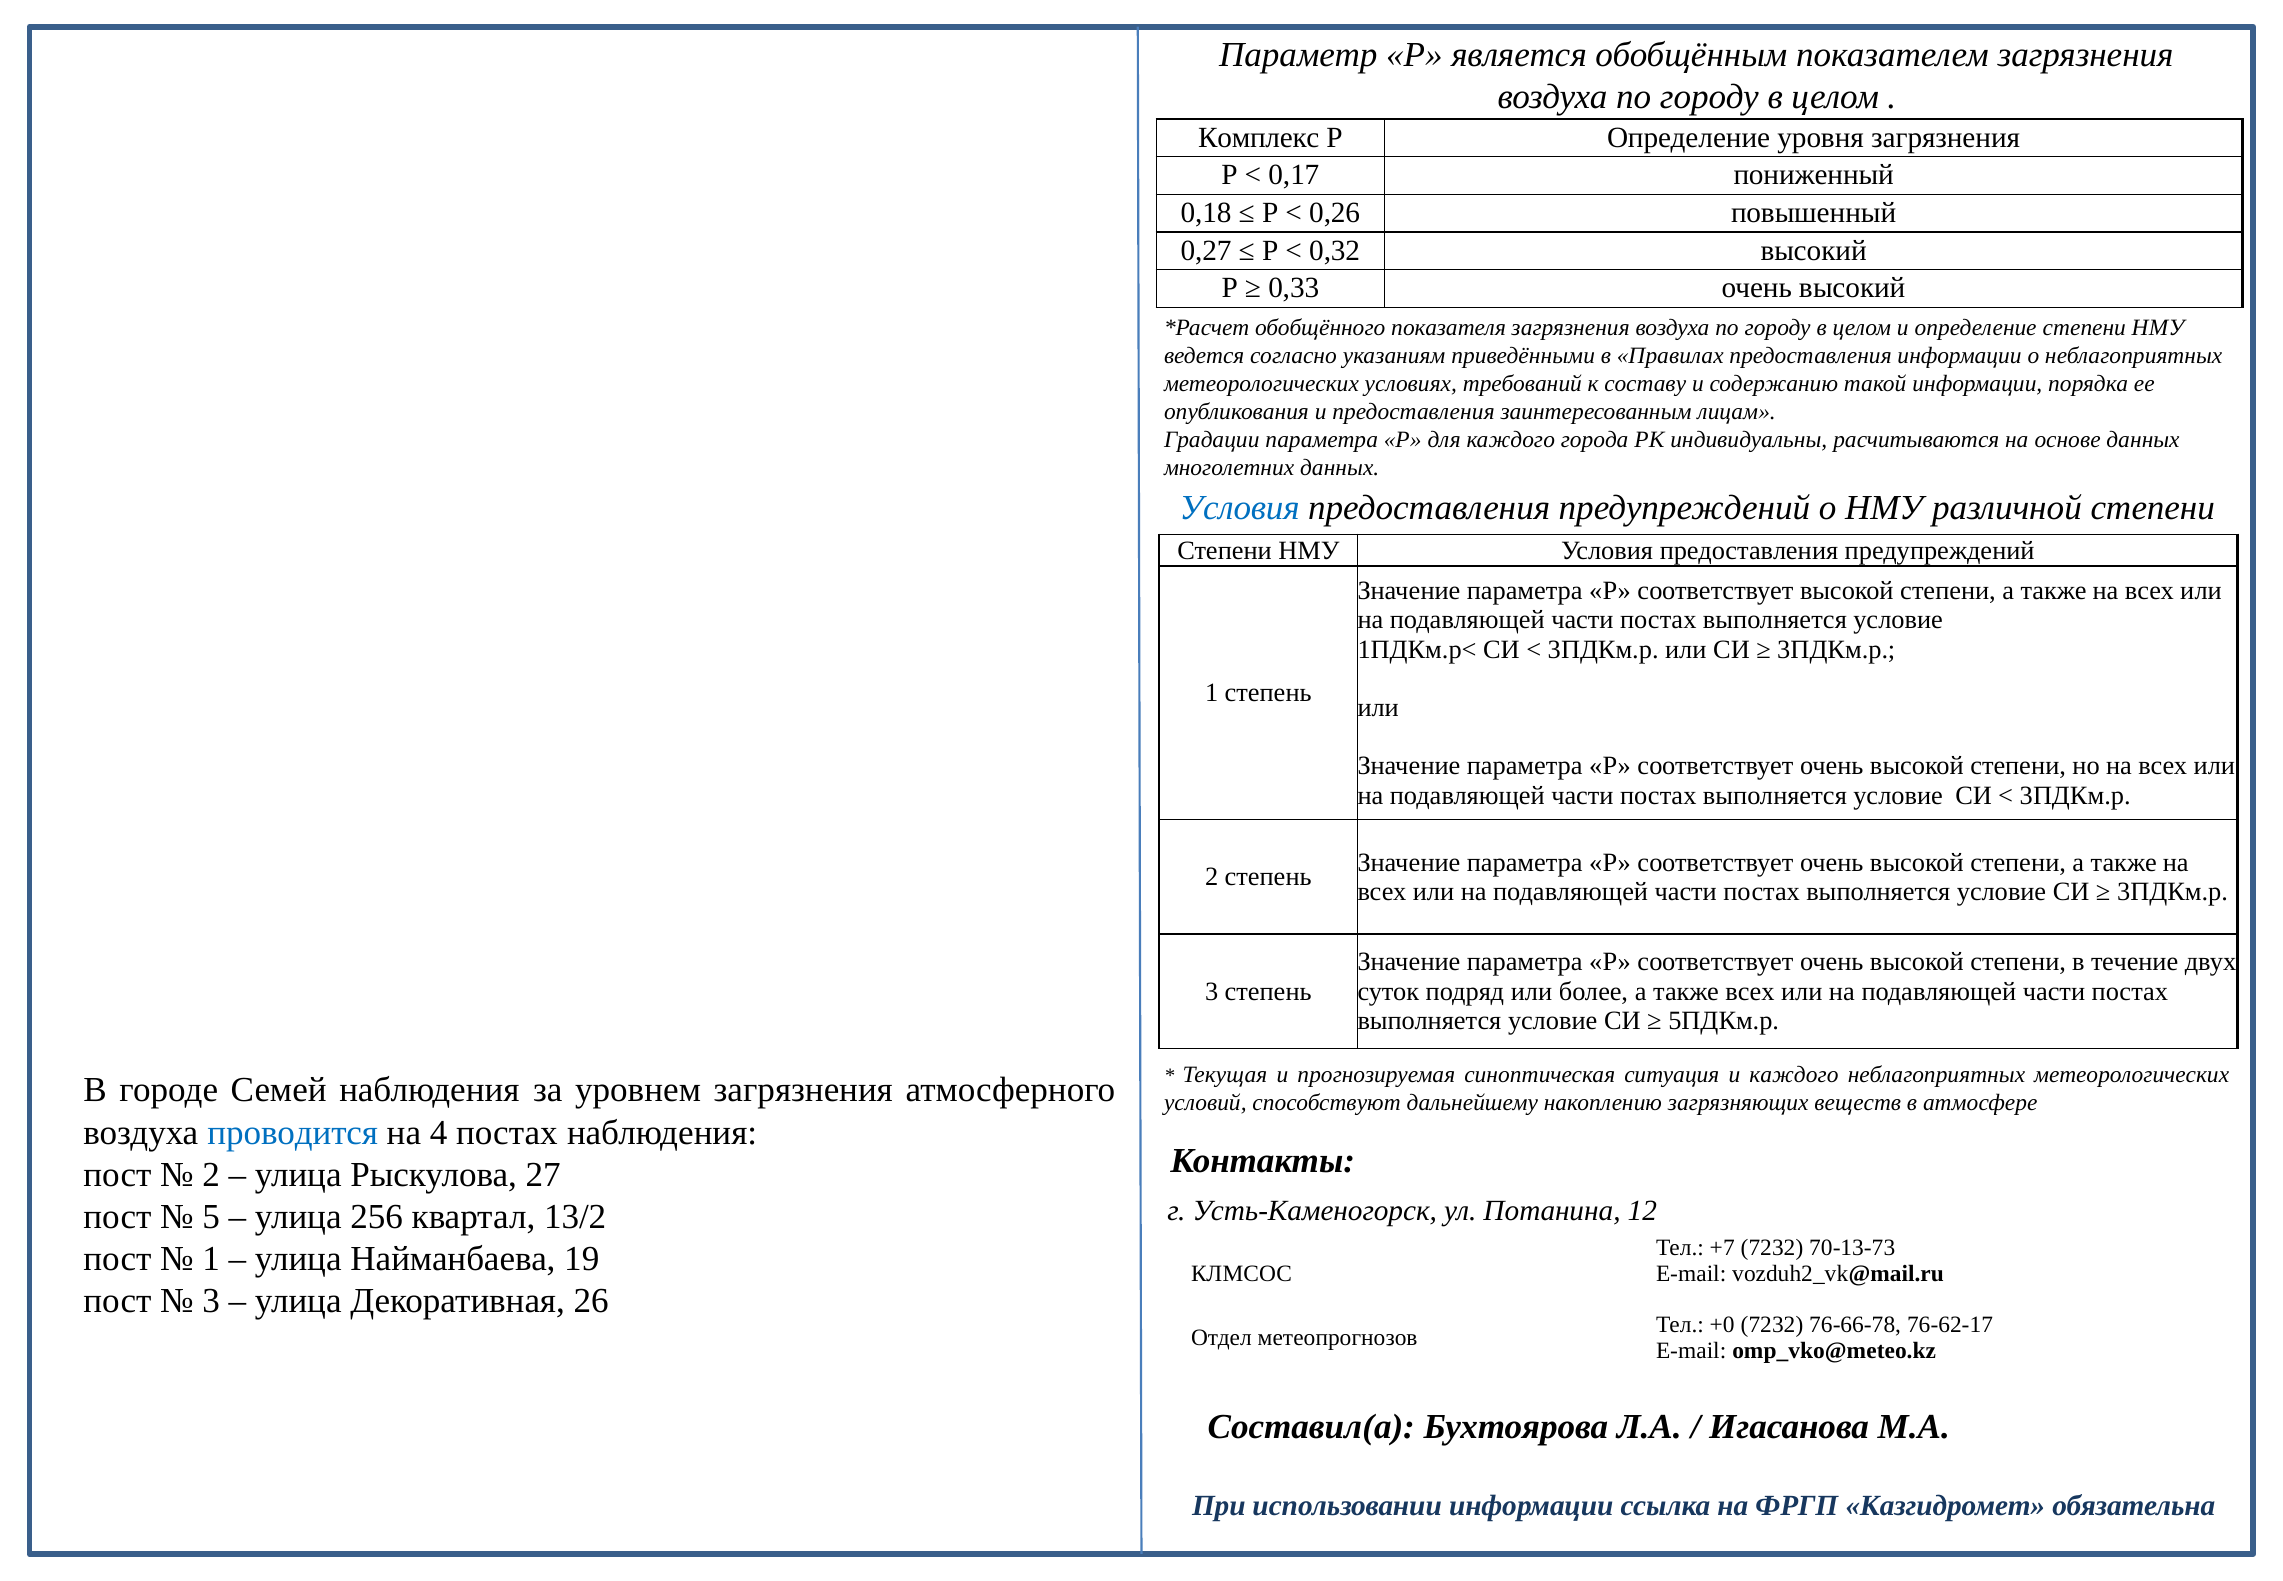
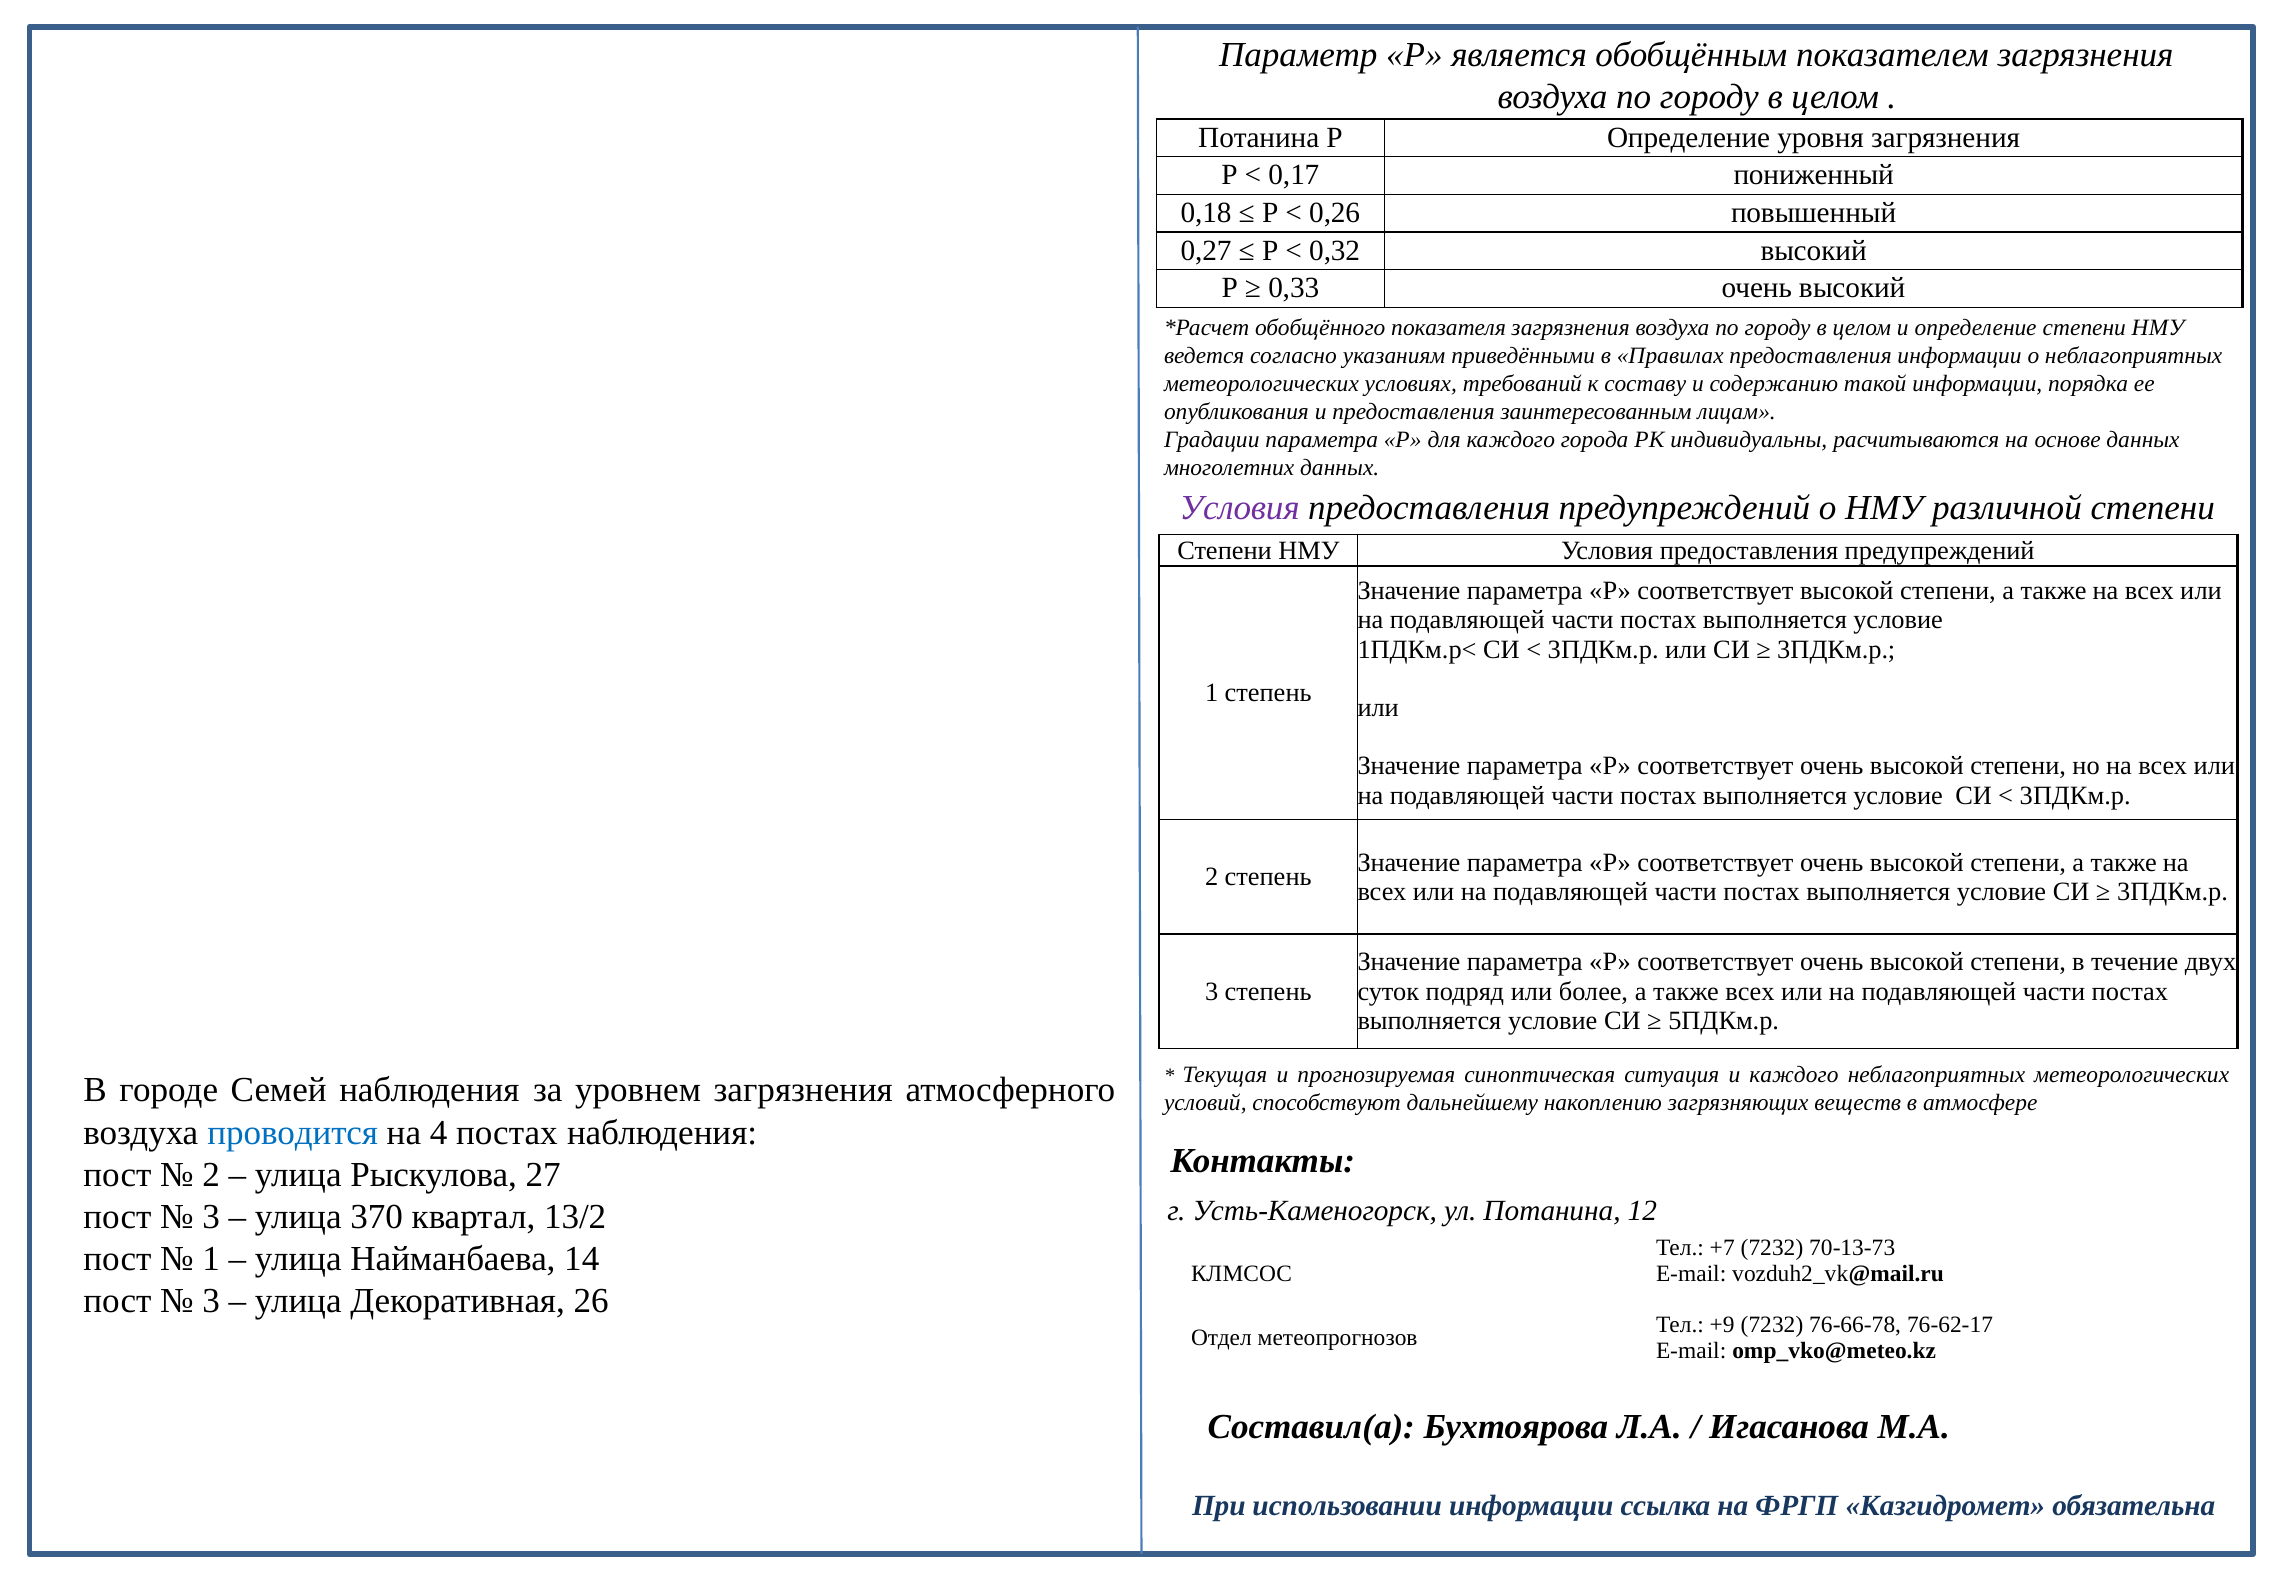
Комплекс at (1259, 137): Комплекс -> Потанина
Условия at (1240, 508) colour: blue -> purple
5 at (211, 1216): 5 -> 3
256: 256 -> 370
19: 19 -> 14
+0: +0 -> +9
